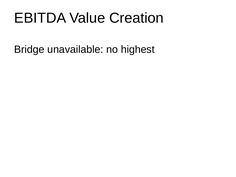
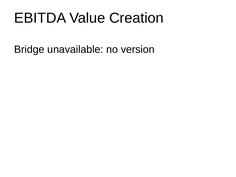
highest: highest -> version
